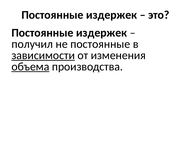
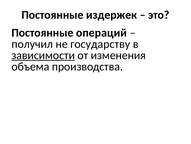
издержек at (102, 33): издержек -> операций
не постоянные: постоянные -> государству
объема underline: present -> none
